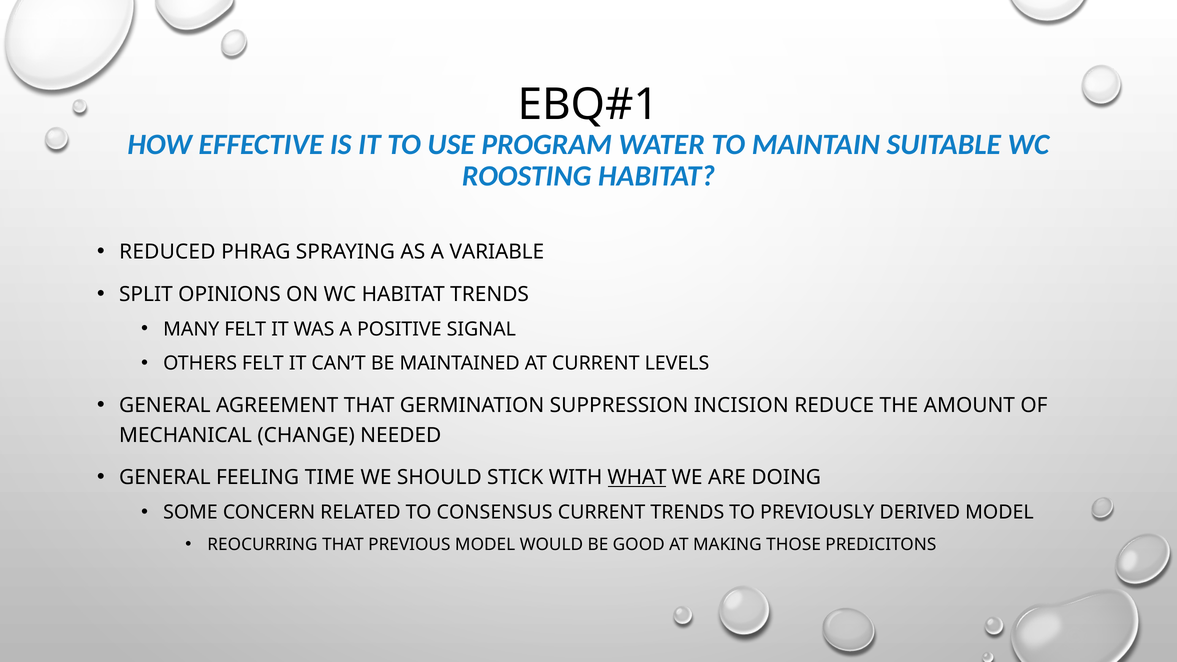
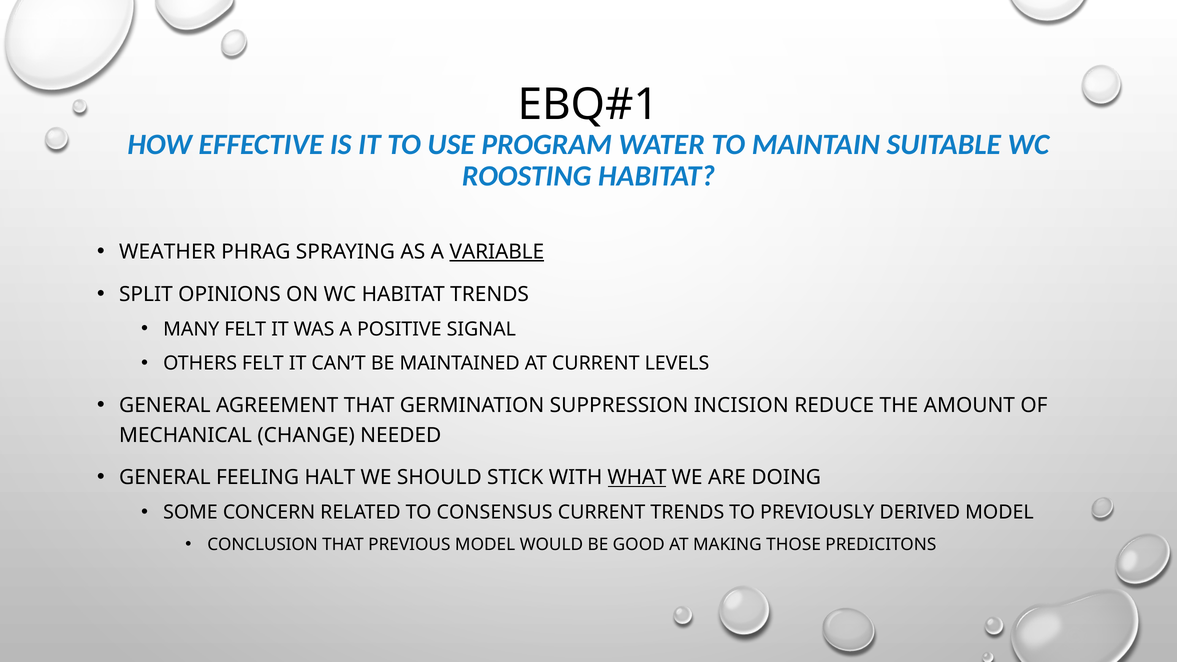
REDUCED: REDUCED -> WEATHER
VARIABLE underline: none -> present
TIME: TIME -> HALT
REOCURRING: REOCURRING -> CONCLUSION
